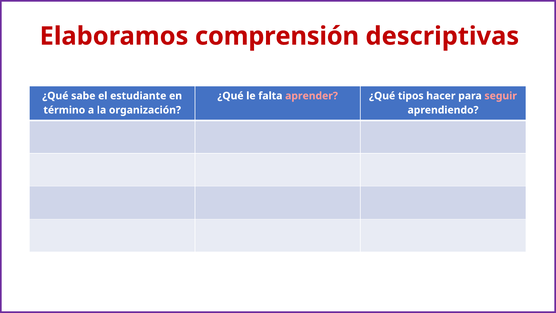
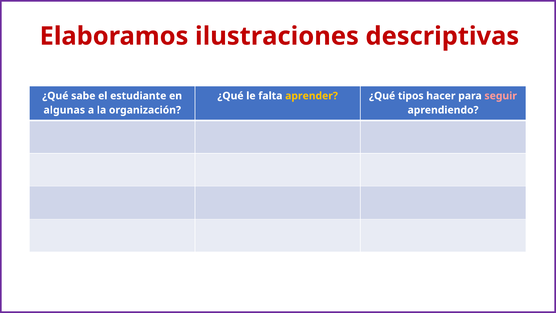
comprensión: comprensión -> ilustraciones
aprender colour: pink -> yellow
término: término -> algunas
